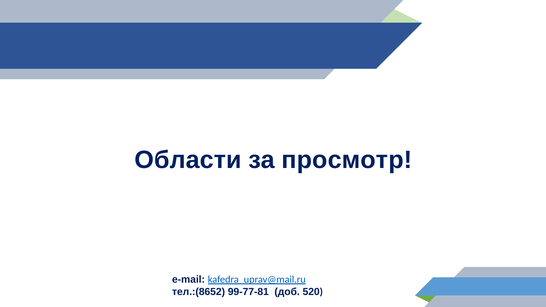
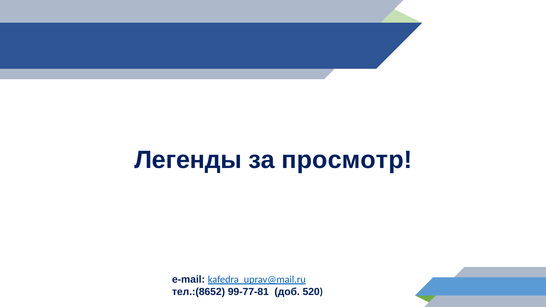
Области: Области -> Легенды
